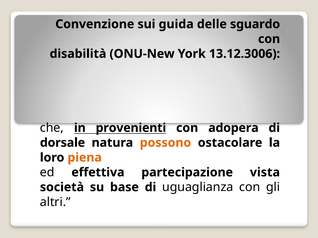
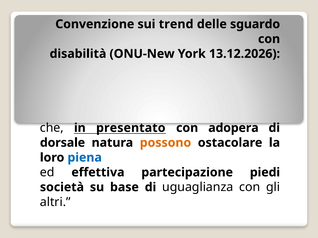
guida: guida -> trend
13.12.3006: 13.12.3006 -> 13.12.2026
provenienti: provenienti -> presentato
piena colour: orange -> blue
vista: vista -> piedi
